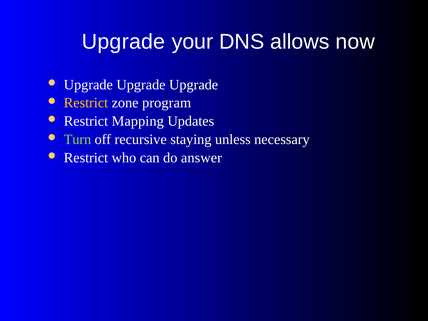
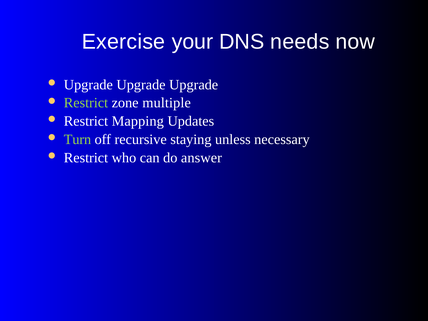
Upgrade at (123, 42): Upgrade -> Exercise
allows: allows -> needs
Restrict at (86, 103) colour: yellow -> light green
program: program -> multiple
